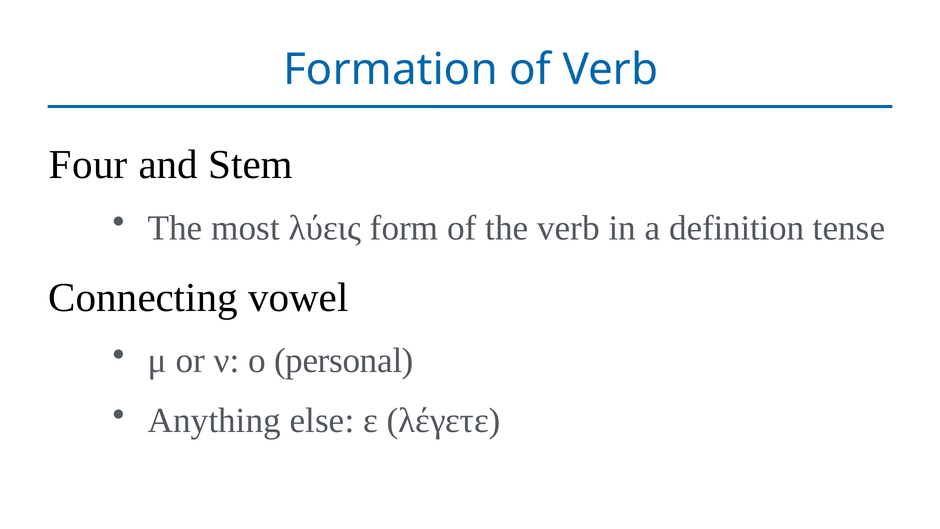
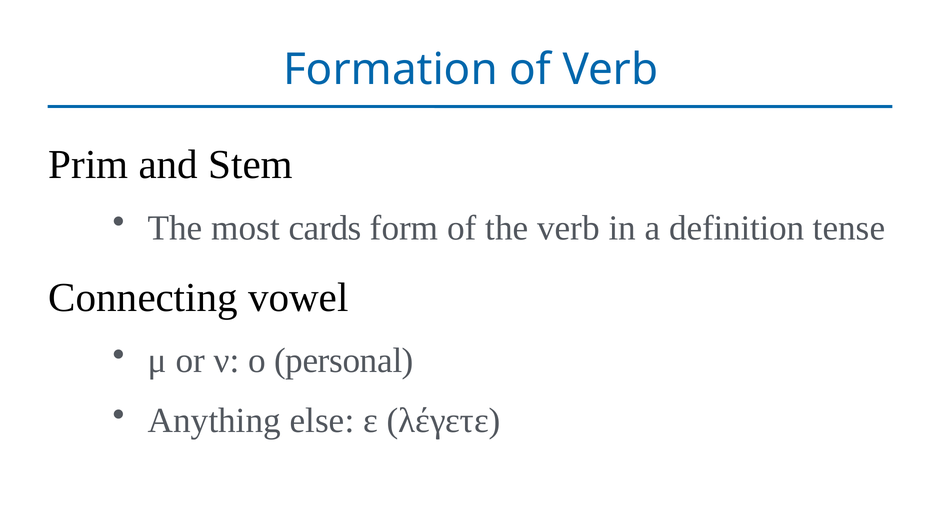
Four: Four -> Prim
λύεις: λύεις -> cards
